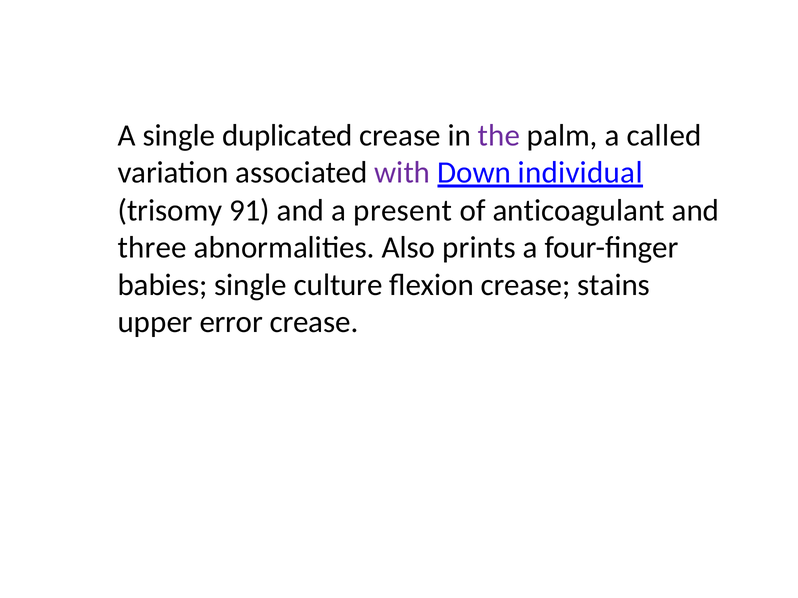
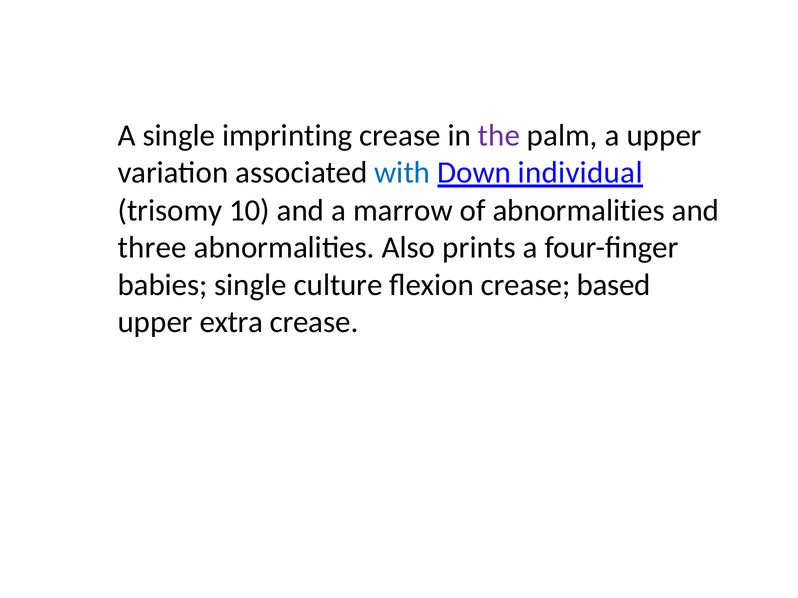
duplicated: duplicated -> imprinting
a called: called -> upper
with colour: purple -> blue
91: 91 -> 10
present: present -> marrow
of anticoagulant: anticoagulant -> abnormalities
stains: stains -> based
error: error -> extra
